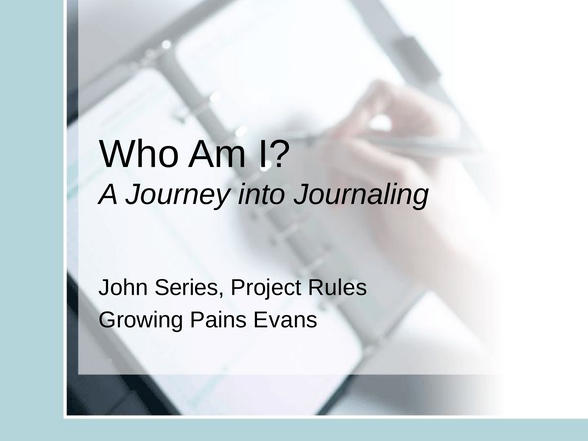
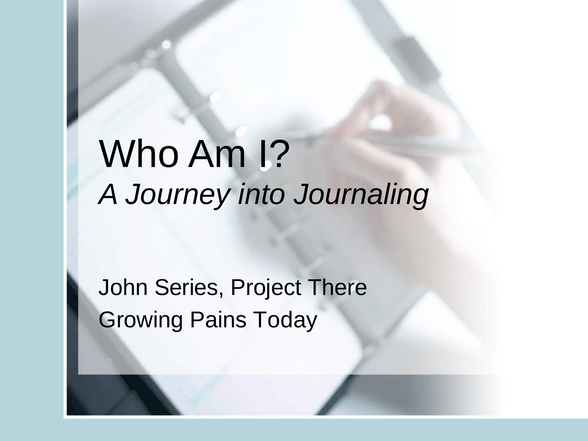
Rules: Rules -> There
Evans: Evans -> Today
